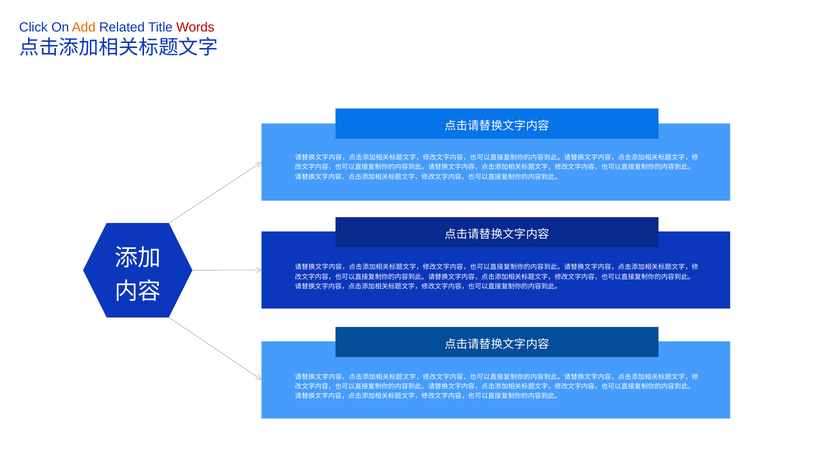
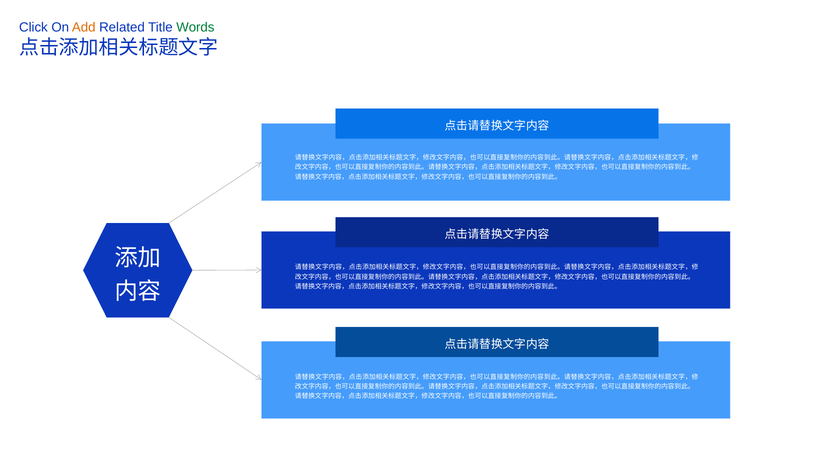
Words colour: red -> green
